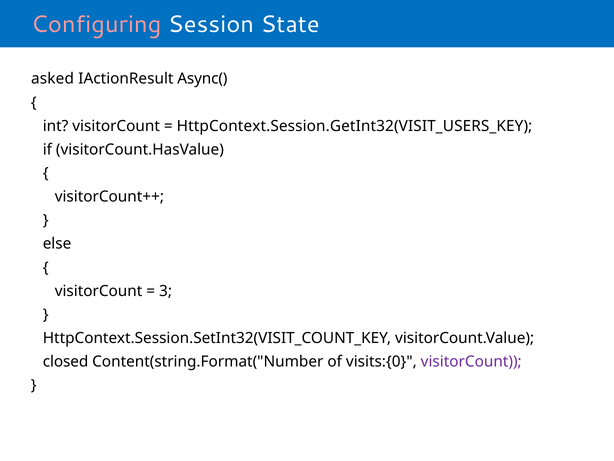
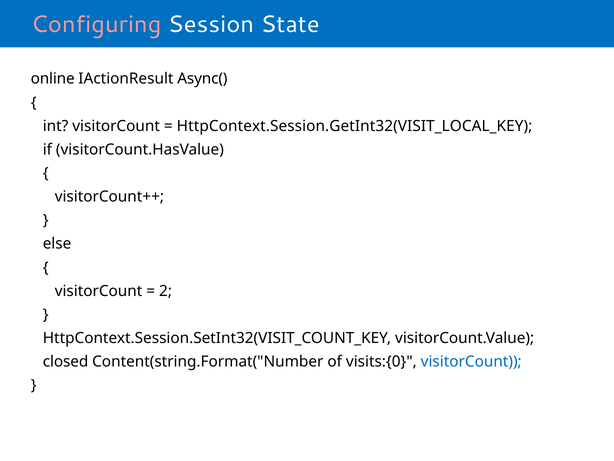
asked: asked -> online
HttpContext.Session.GetInt32(VISIT_USERS_KEY: HttpContext.Session.GetInt32(VISIT_USERS_KEY -> HttpContext.Session.GetInt32(VISIT_LOCAL_KEY
3: 3 -> 2
visitorCount at (471, 361) colour: purple -> blue
